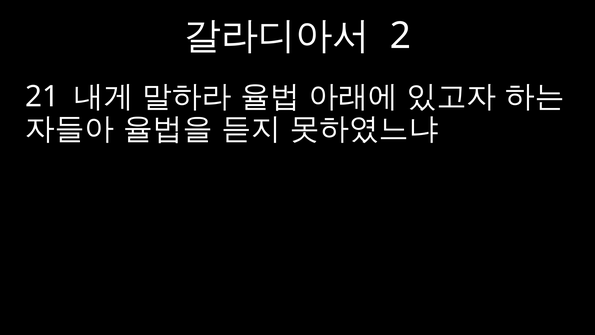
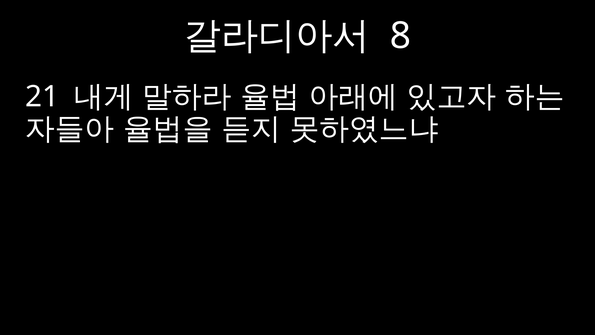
2: 2 -> 8
